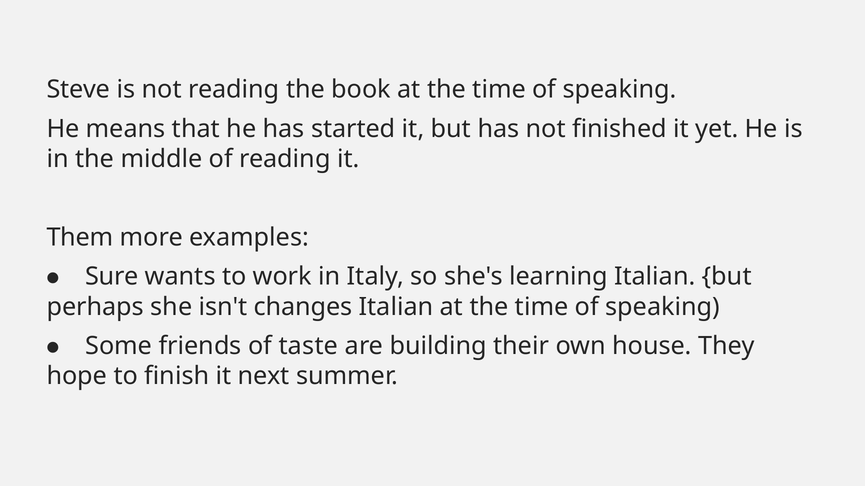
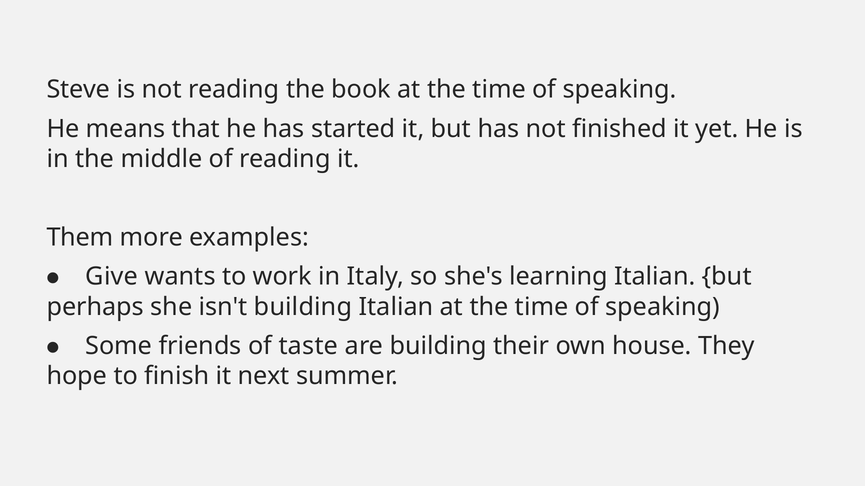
Sure: Sure -> Give
isn't changes: changes -> building
